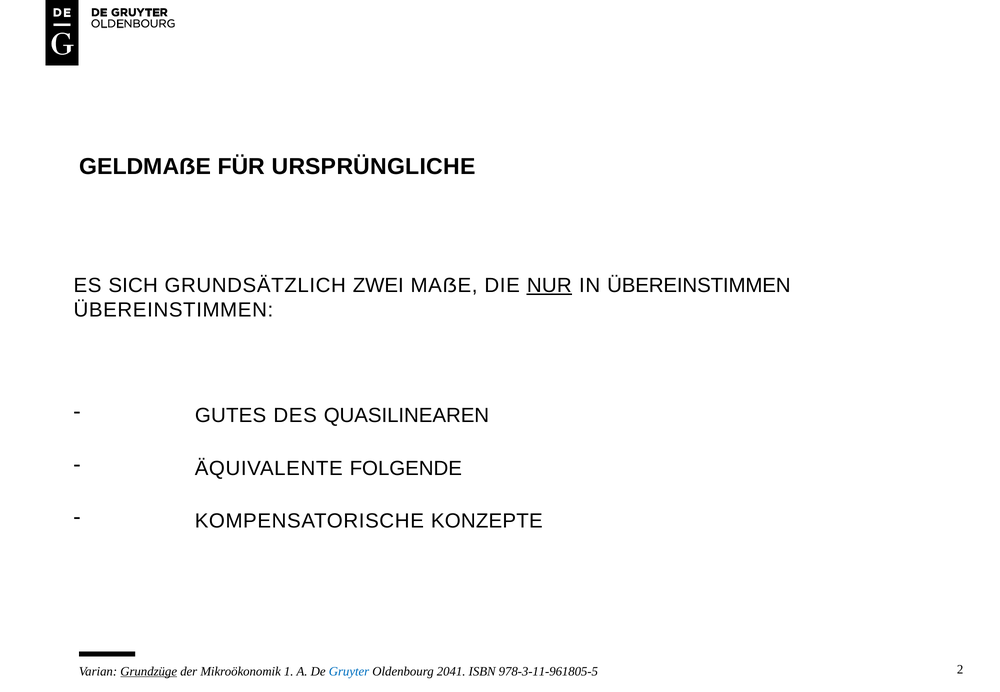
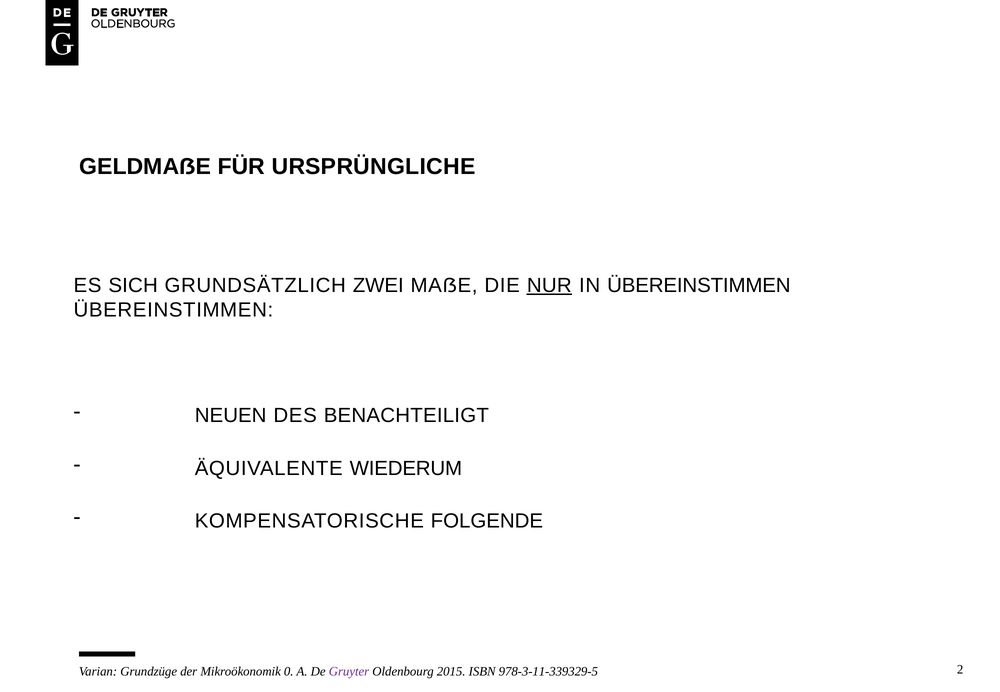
GUTES: GUTES -> NEUEN
QUASILINEAREN: QUASILINEAREN -> BENACHTEILIGT
FOLGENDE: FOLGENDE -> WIEDERUM
KONZEPTE: KONZEPTE -> FOLGENDE
Grundzüge underline: present -> none
1: 1 -> 0
Gruyter colour: blue -> purple
2041: 2041 -> 2015
978-3-11-961805-5: 978-3-11-961805-5 -> 978-3-11-339329-5
